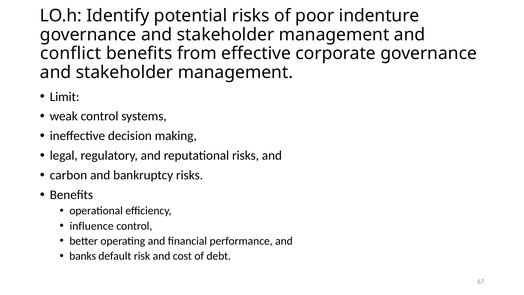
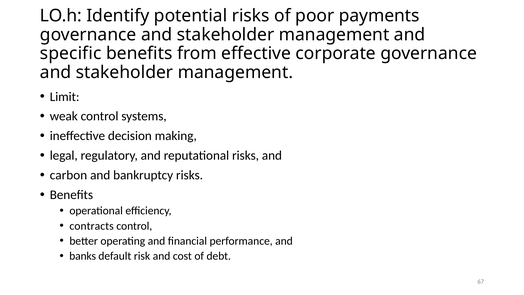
indenture: indenture -> payments
conflict: conflict -> specific
influence: influence -> contracts
